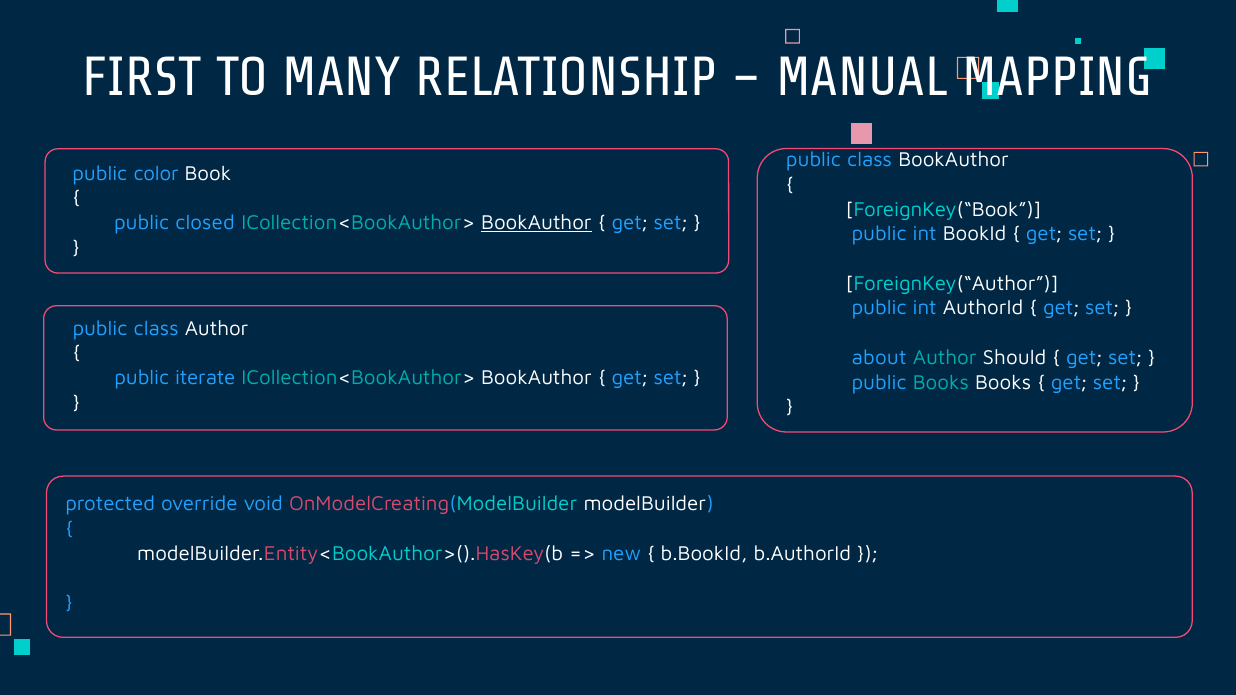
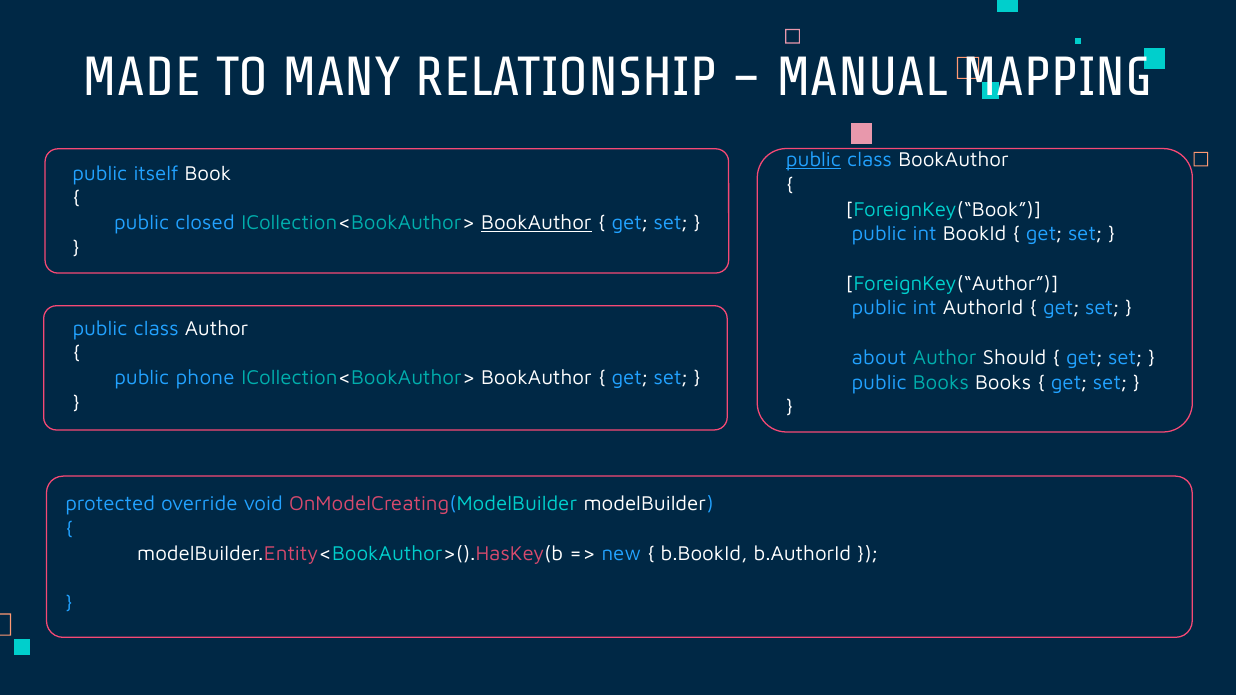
FIRST: FIRST -> MADE
public at (813, 160) underline: none -> present
color: color -> itself
iterate: iterate -> phone
